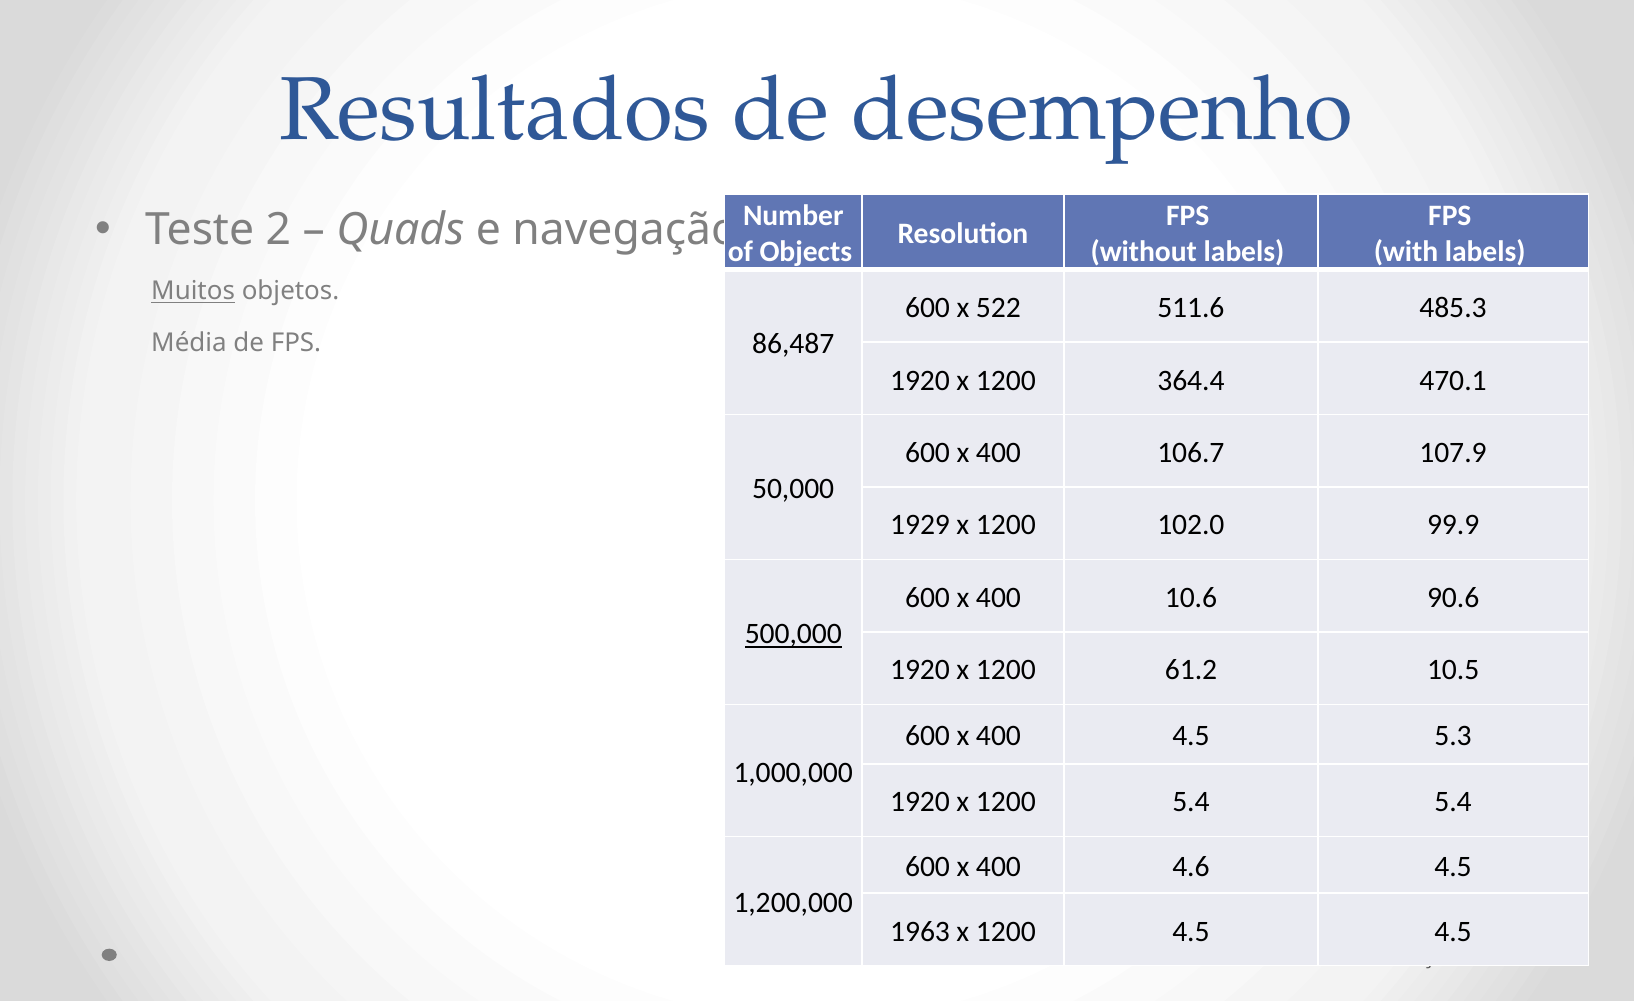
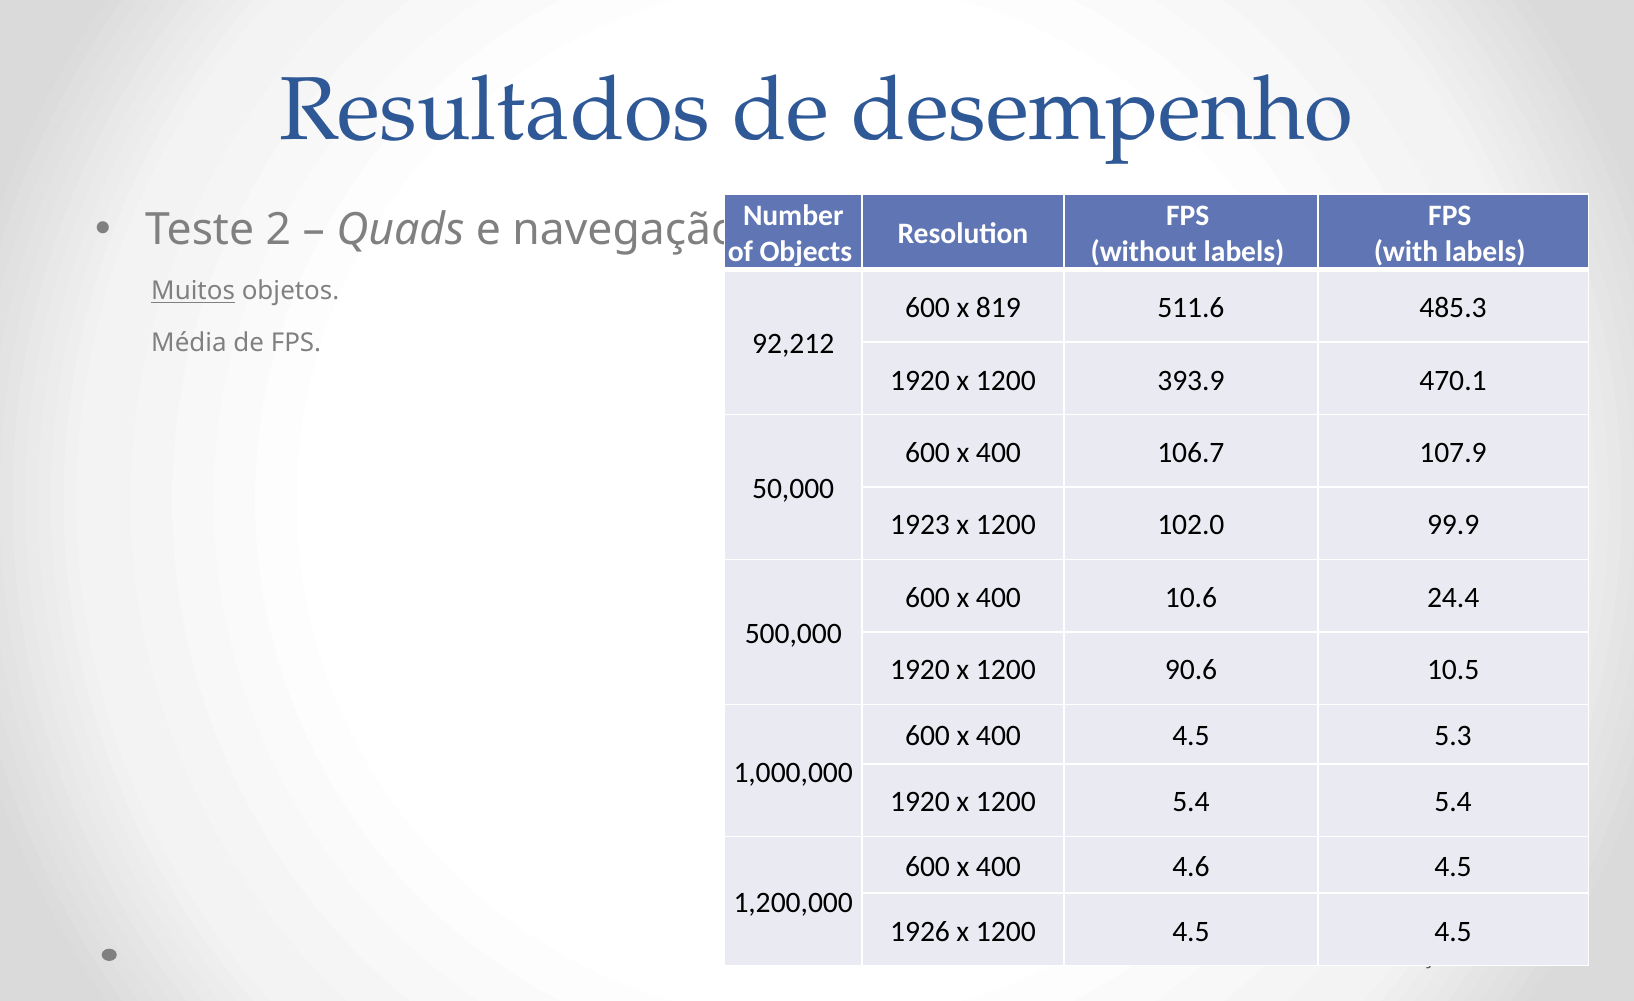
522: 522 -> 819
86,487: 86,487 -> 92,212
364.4: 364.4 -> 393.9
1929: 1929 -> 1923
90.6: 90.6 -> 24.4
500,000 underline: present -> none
61.2: 61.2 -> 90.6
1963: 1963 -> 1926
